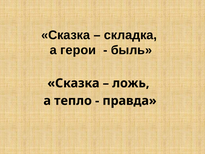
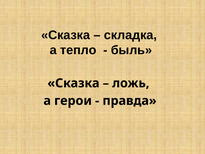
герои: герои -> тепло
тепло: тепло -> герои
